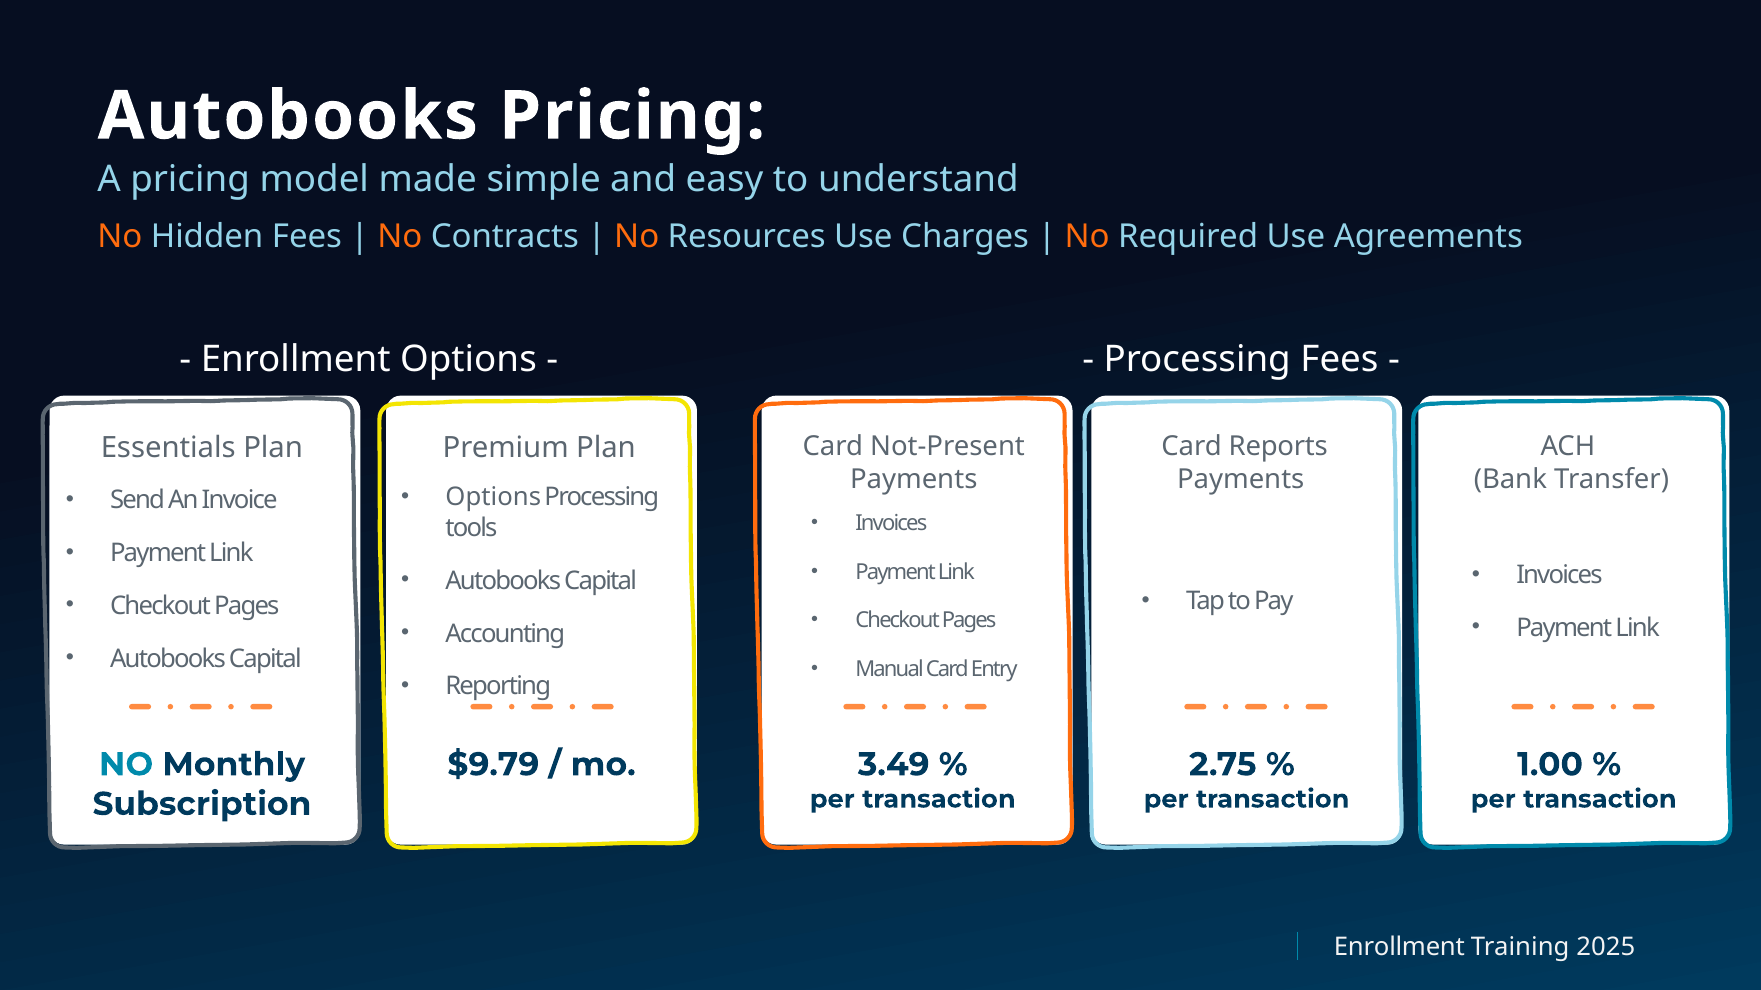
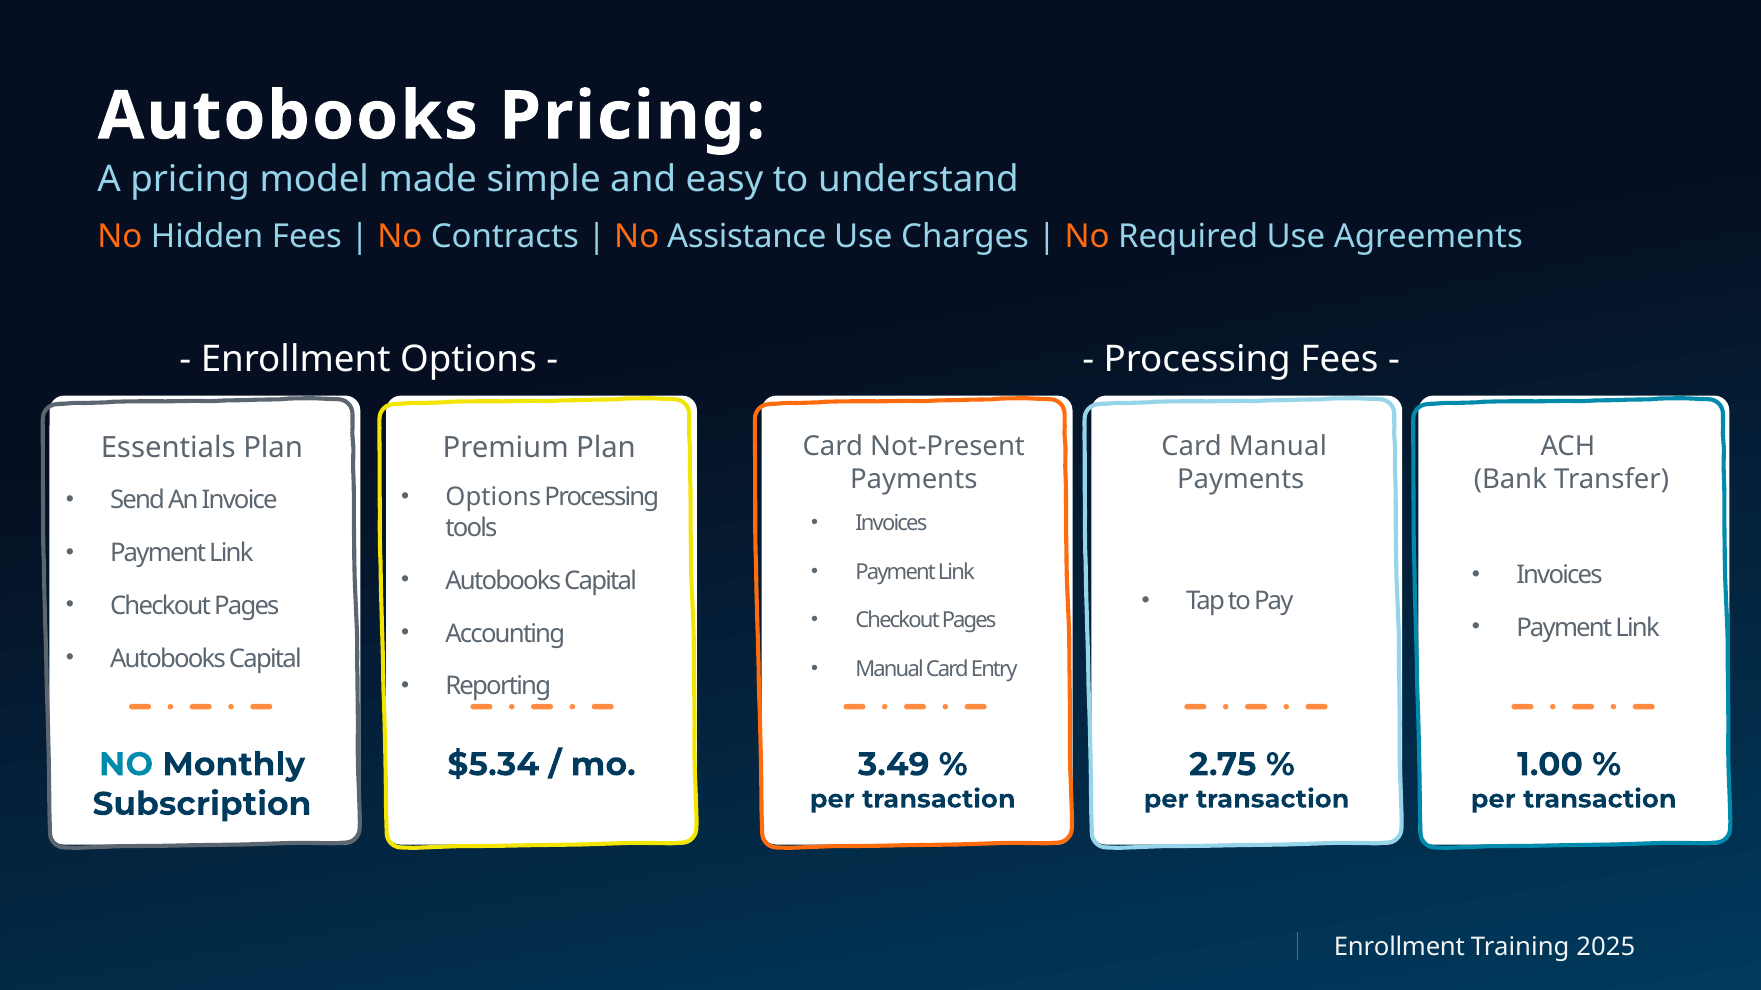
Resources: Resources -> Assistance
Card Reports: Reports -> Manual
$9.79: $9.79 -> $5.34
